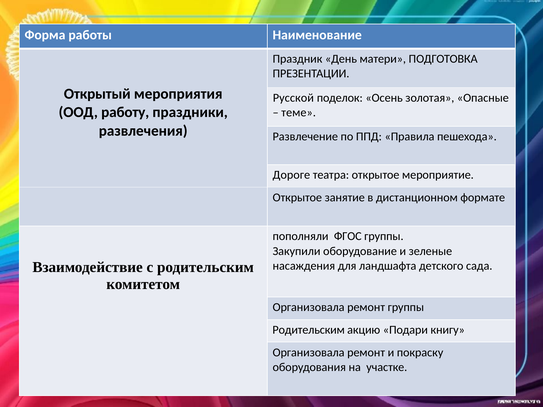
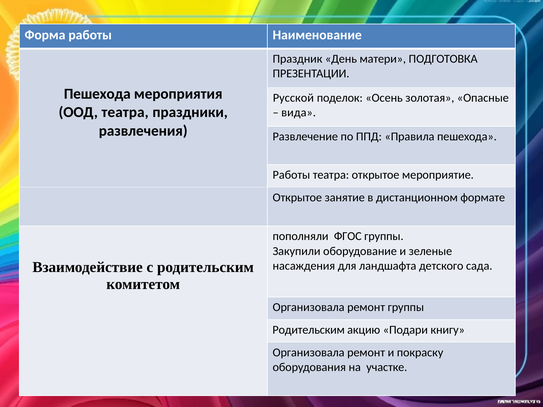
Открытый at (97, 94): Открытый -> Пешехода
ООД работу: работу -> театра
теме: теме -> вида
Дороге at (291, 175): Дороге -> Работы
